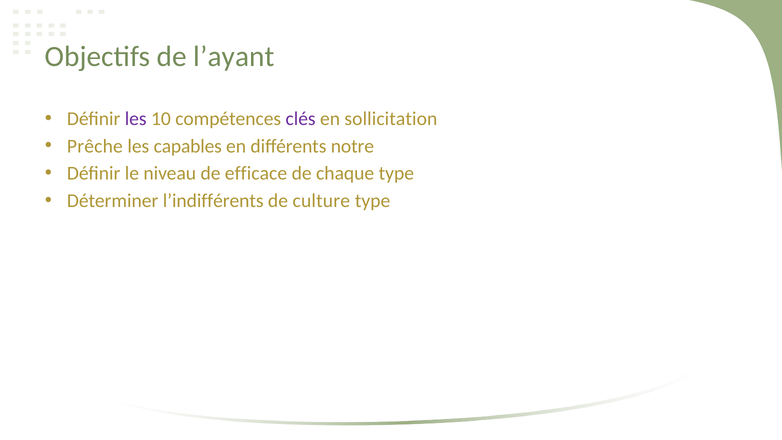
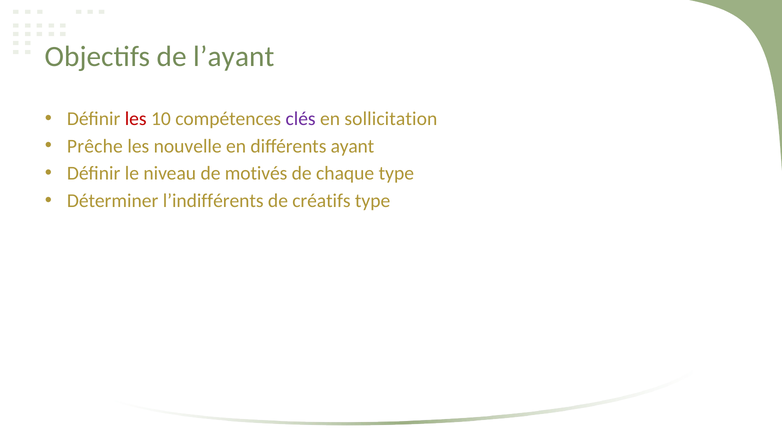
les at (136, 119) colour: purple -> red
capables: capables -> nouvelle
notre: notre -> ayant
efficace: efficace -> motivés
culture: culture -> créatifs
